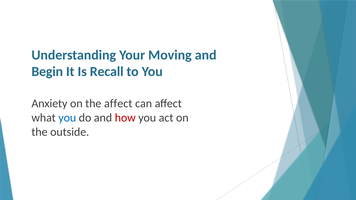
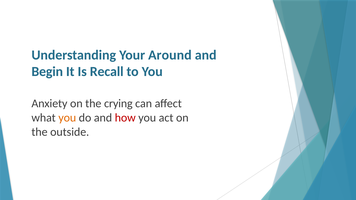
Moving: Moving -> Around
the affect: affect -> crying
you at (67, 118) colour: blue -> orange
